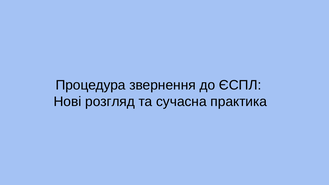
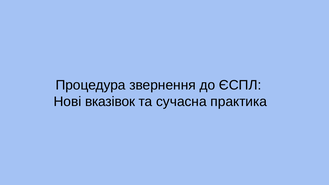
розгляд: розгляд -> вказівок
